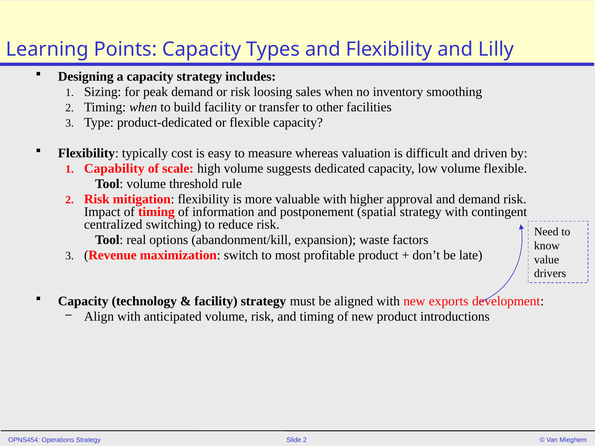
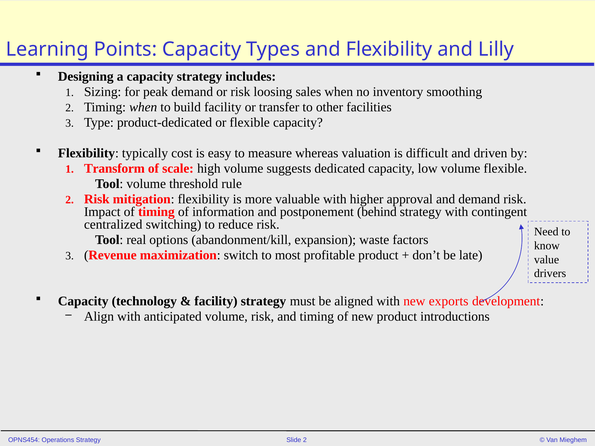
Capability: Capability -> Transform
spatial: spatial -> behind
